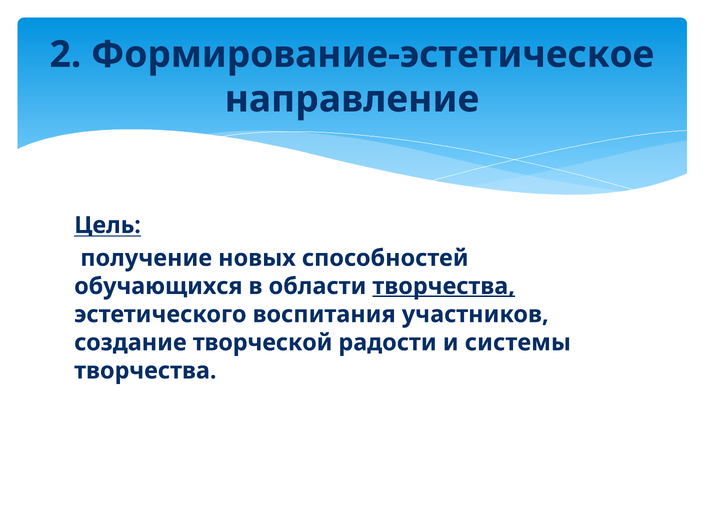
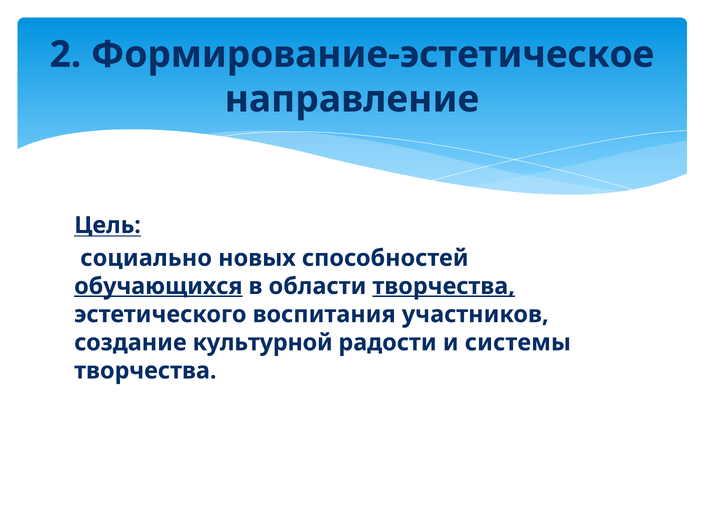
получение: получение -> социально
обучающихся underline: none -> present
творческой: творческой -> культурной
